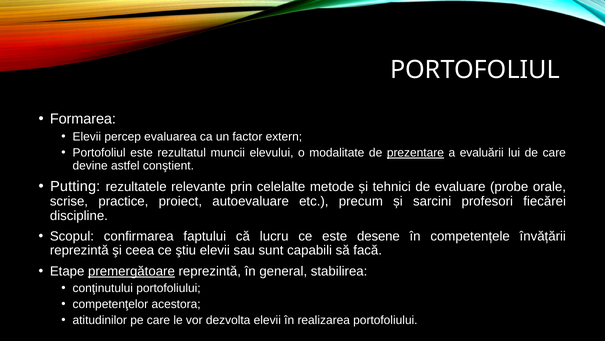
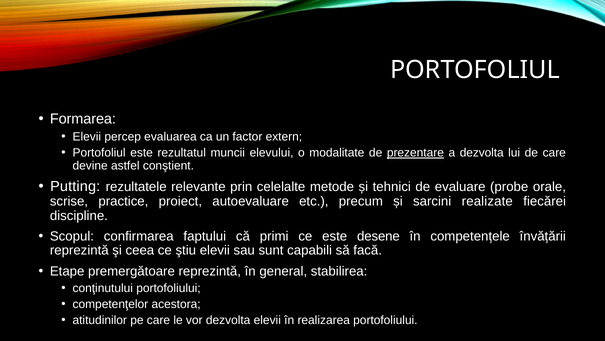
a evaluării: evaluării -> dezvolta
profesori: profesori -> realizate
lucru: lucru -> primi
premergătoare underline: present -> none
